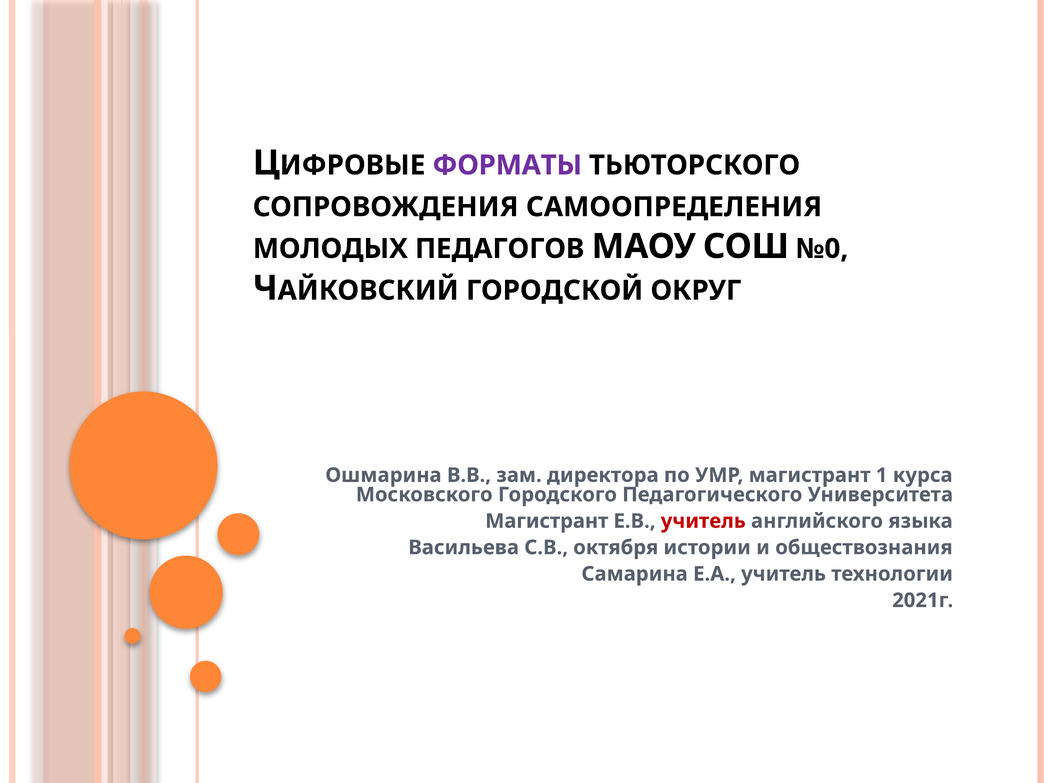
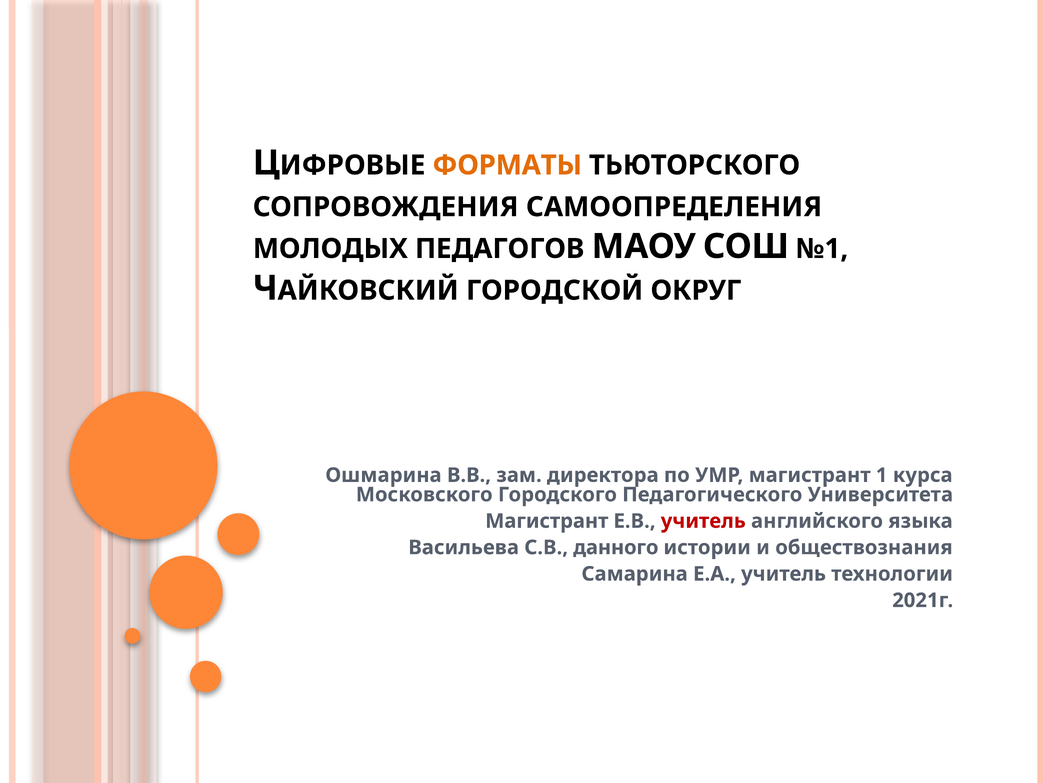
ФОРМАТЫ colour: purple -> orange
№0: №0 -> №1
октября: октября -> данного
